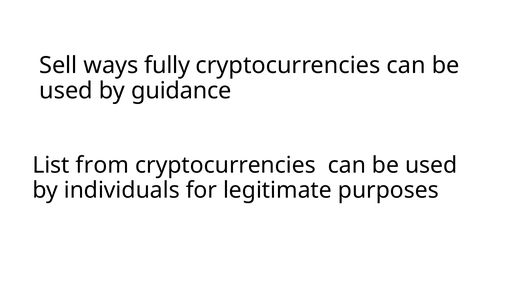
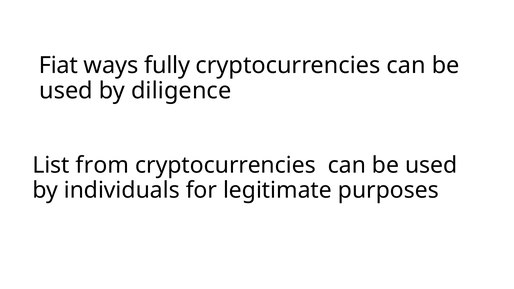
Sell: Sell -> Fiat
guidance: guidance -> diligence
